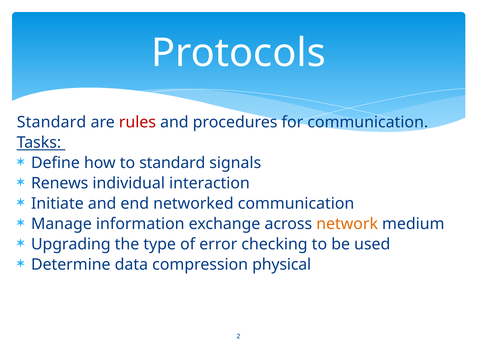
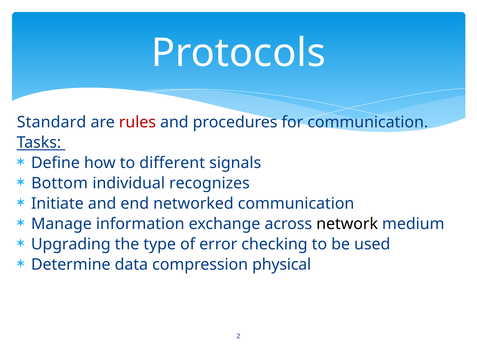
to standard: standard -> different
Renews: Renews -> Bottom
interaction: interaction -> recognizes
network colour: orange -> black
